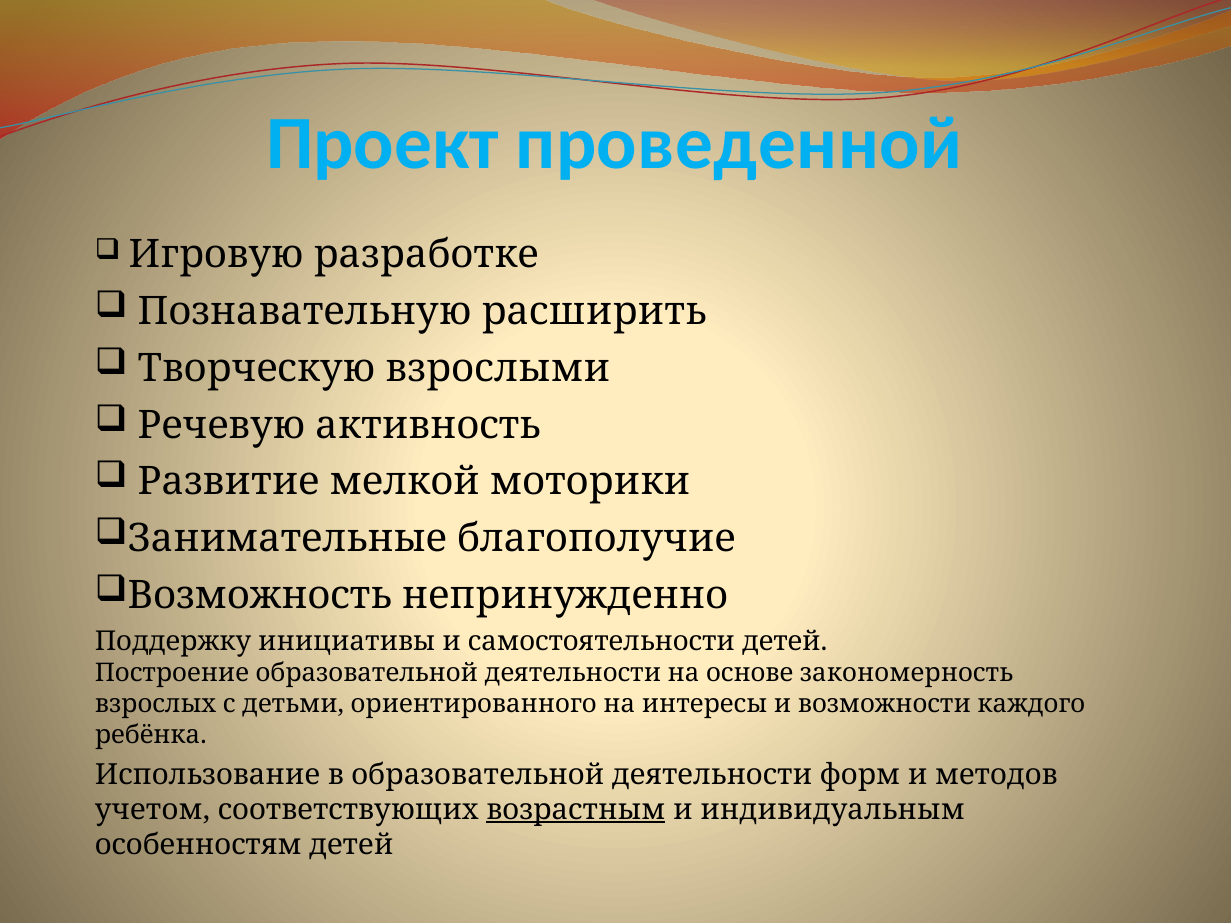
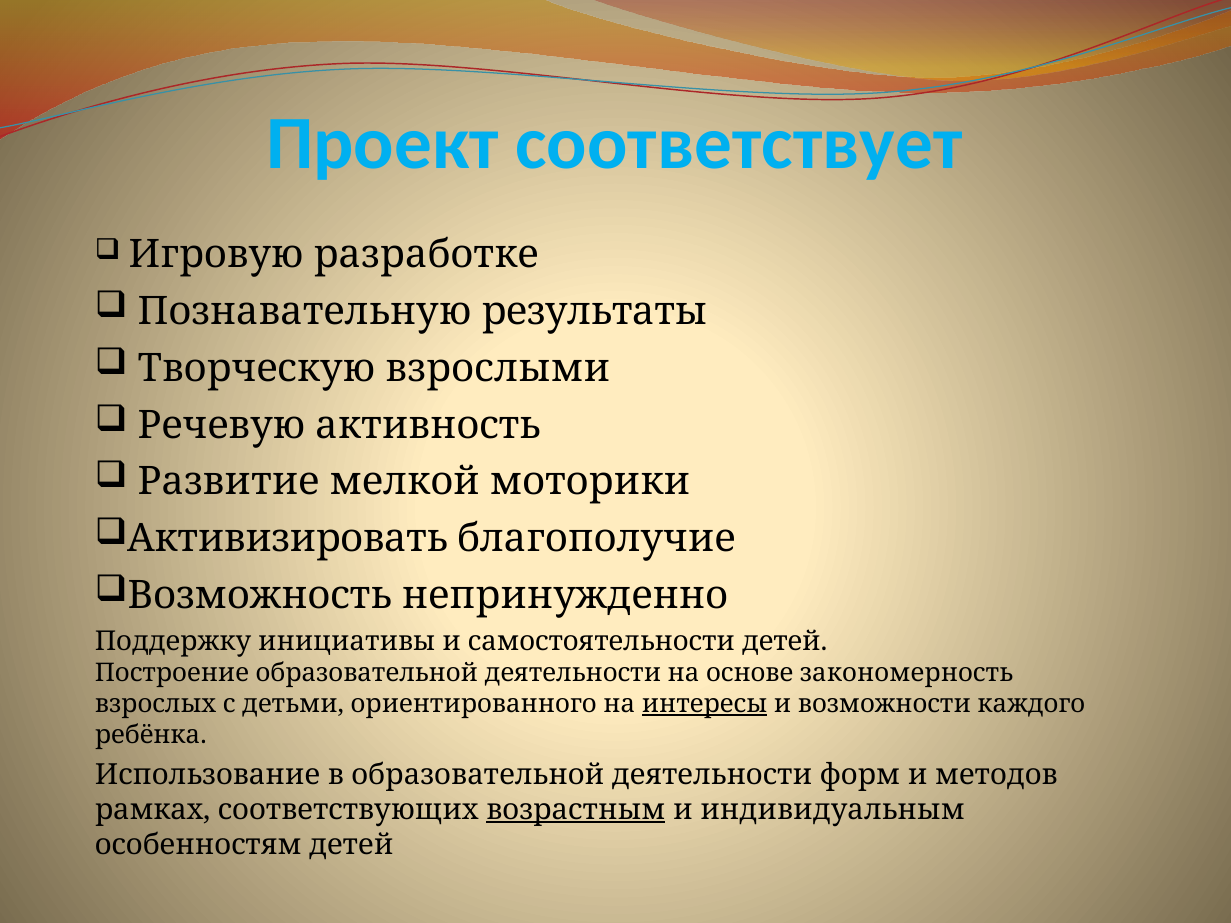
проведенной: проведенной -> соответствует
расширить: расширить -> результаты
Занимательные: Занимательные -> Активизировать
интересы underline: none -> present
учетом: учетом -> рамках
